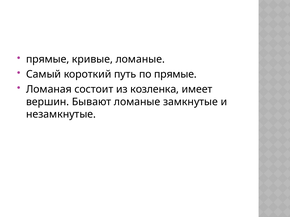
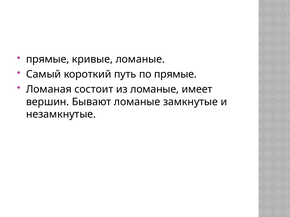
из козленка: козленка -> ломаные
